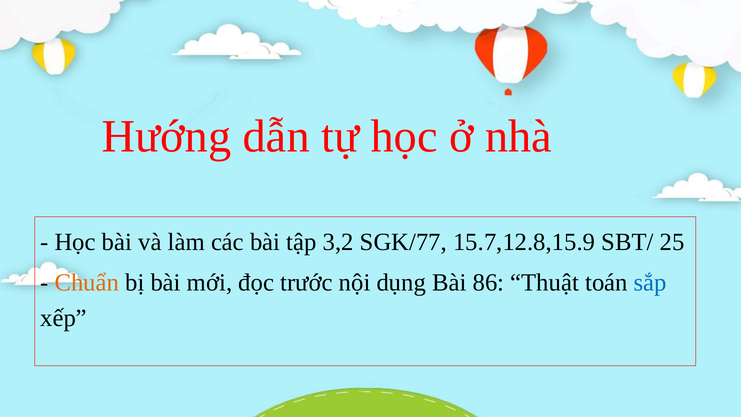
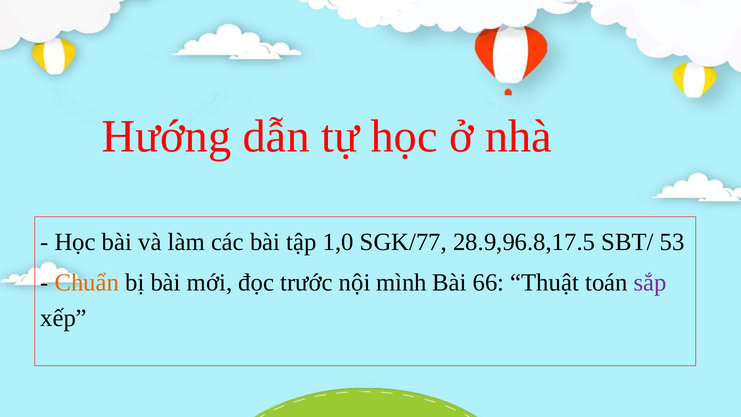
3,2: 3,2 -> 1,0
15.7,12.8,15.9: 15.7,12.8,15.9 -> 28.9,96.8,17.5
25: 25 -> 53
dụng: dụng -> mình
86: 86 -> 66
sắp colour: blue -> purple
